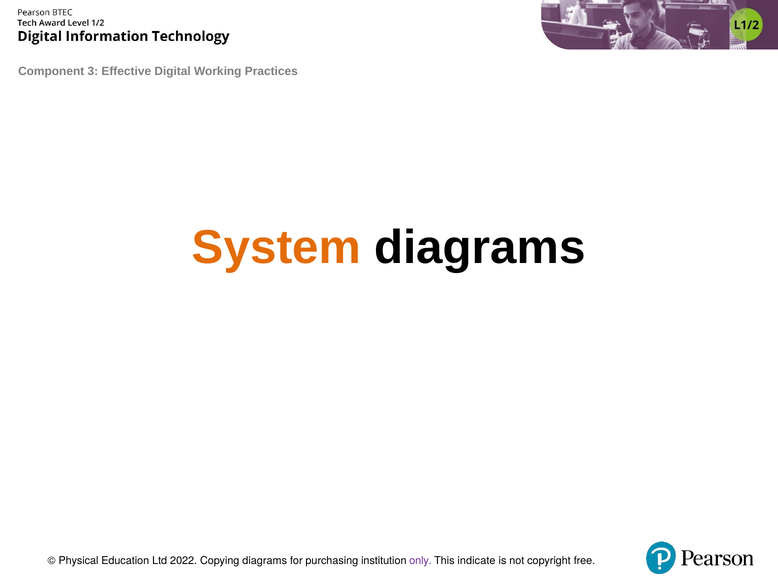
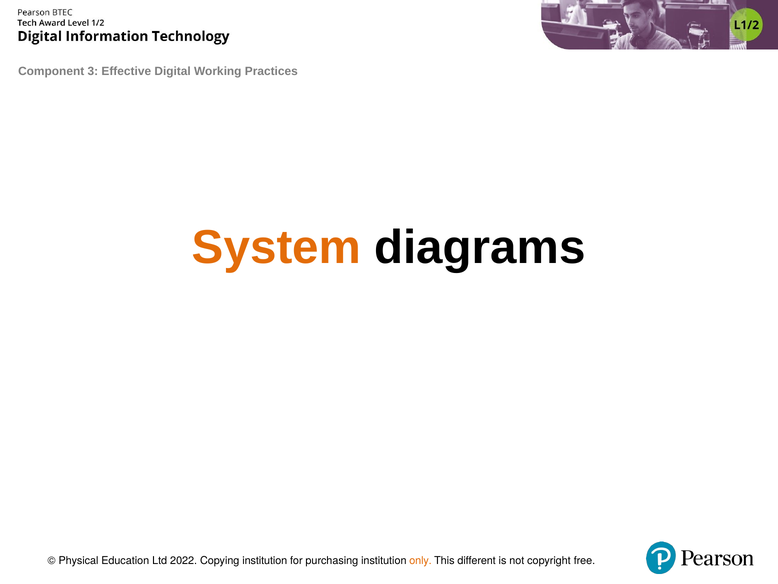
Copying diagrams: diagrams -> institution
only colour: purple -> orange
indicate: indicate -> different
